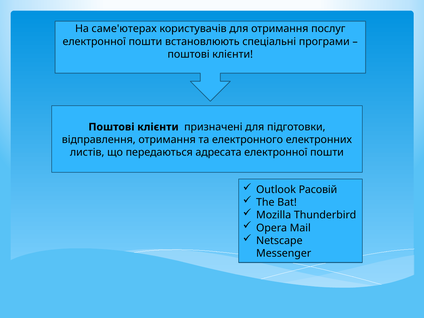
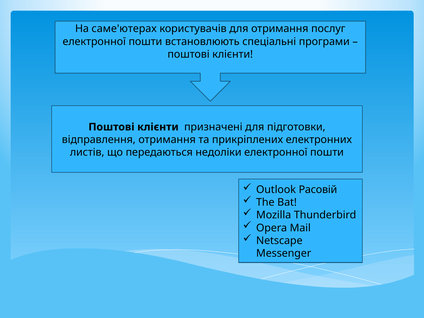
електронного: електронного -> прикріплених
адресата: адресата -> недоліки
